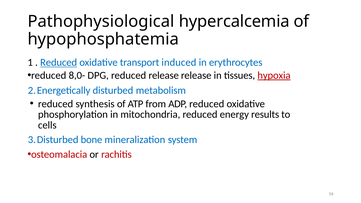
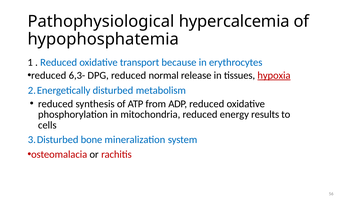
Reduced at (59, 62) underline: present -> none
induced: induced -> because
8,0-: 8,0- -> 6,3-
reduced release: release -> normal
